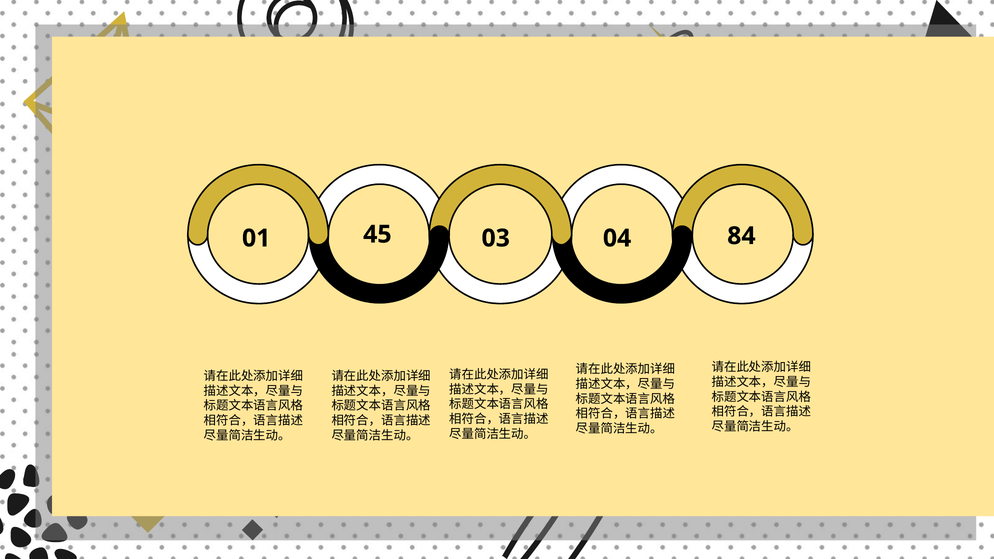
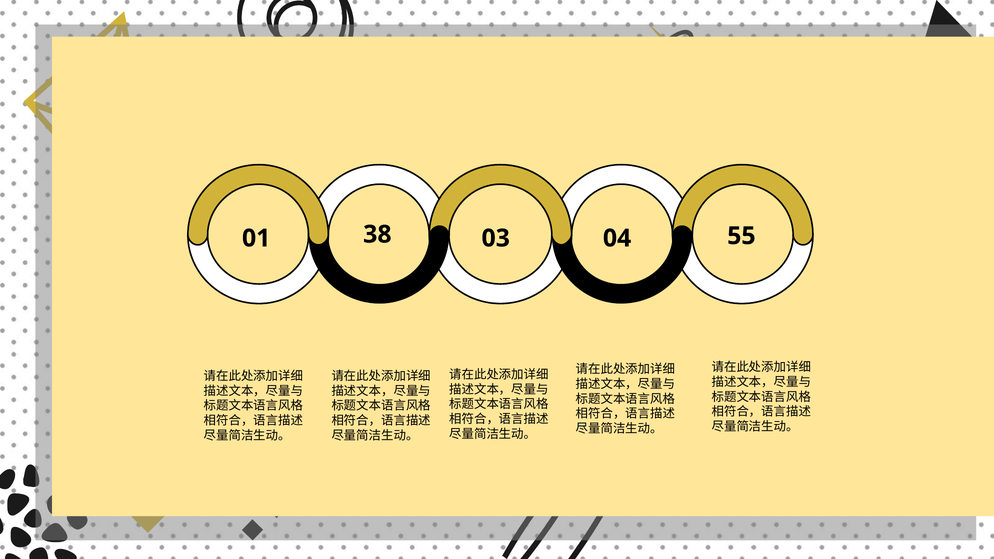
45: 45 -> 38
84: 84 -> 55
